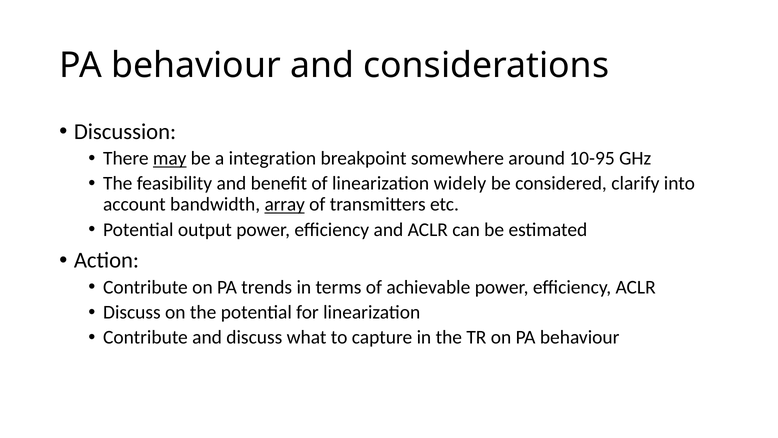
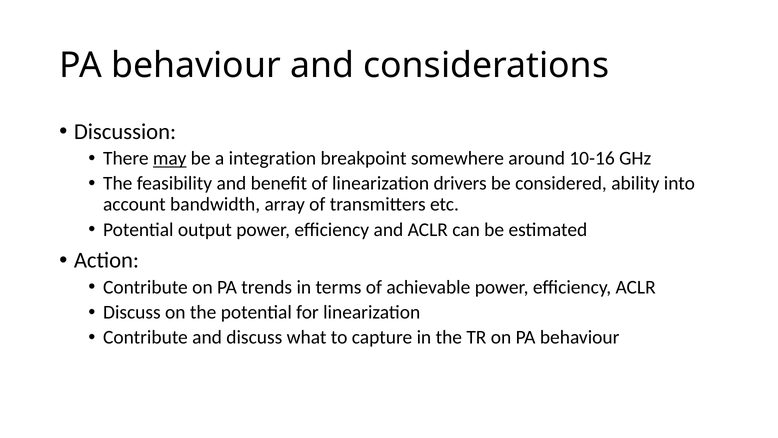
10-95: 10-95 -> 10-16
widely: widely -> drivers
clarify: clarify -> ability
array underline: present -> none
